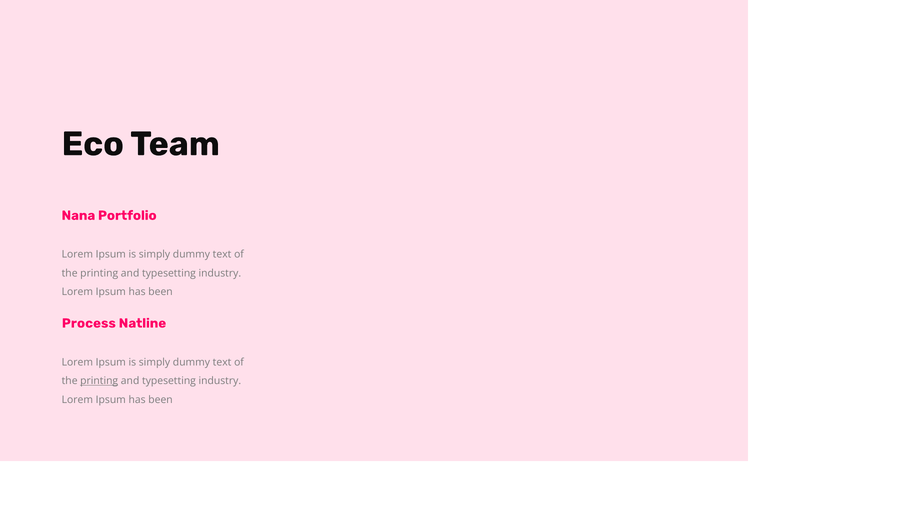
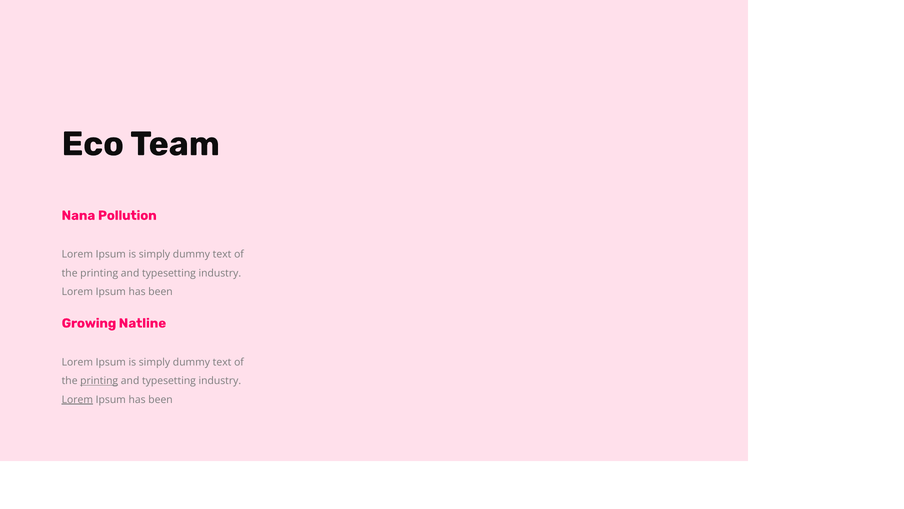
Portfolio: Portfolio -> Pollution
Process: Process -> Growing
Lorem at (77, 399) underline: none -> present
